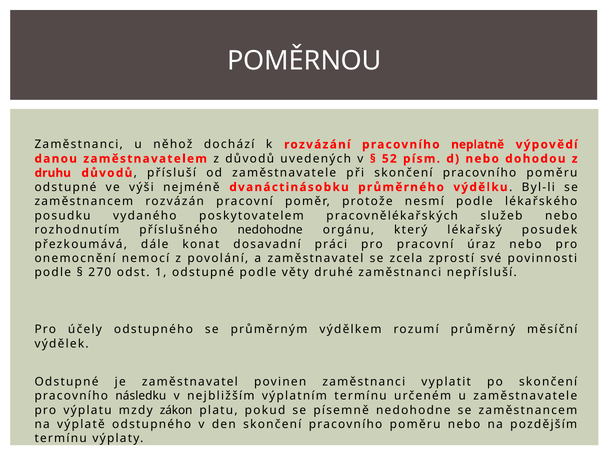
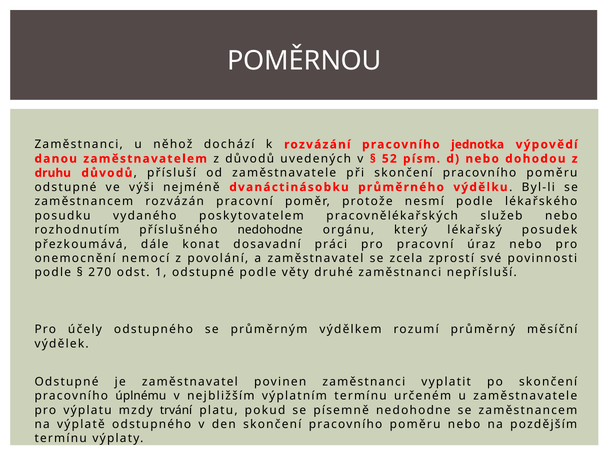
neplatně: neplatně -> jednotka
následku: následku -> úplnému
zákon: zákon -> trvání
